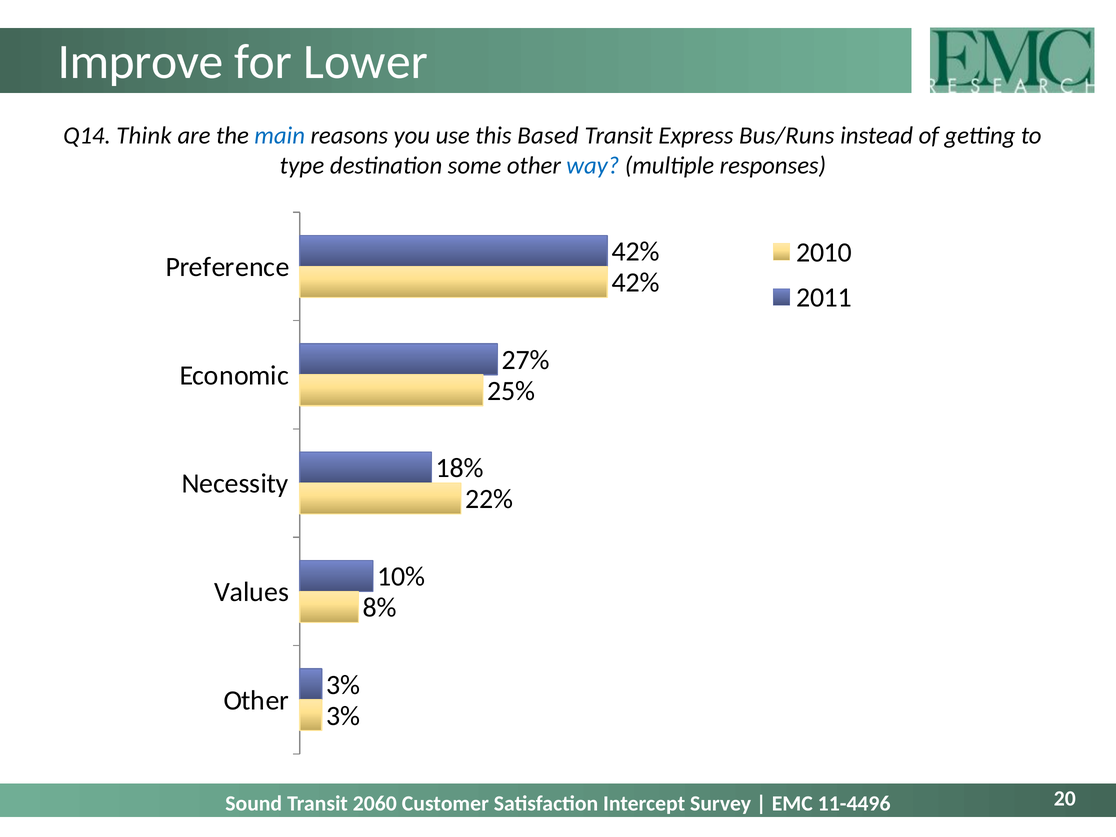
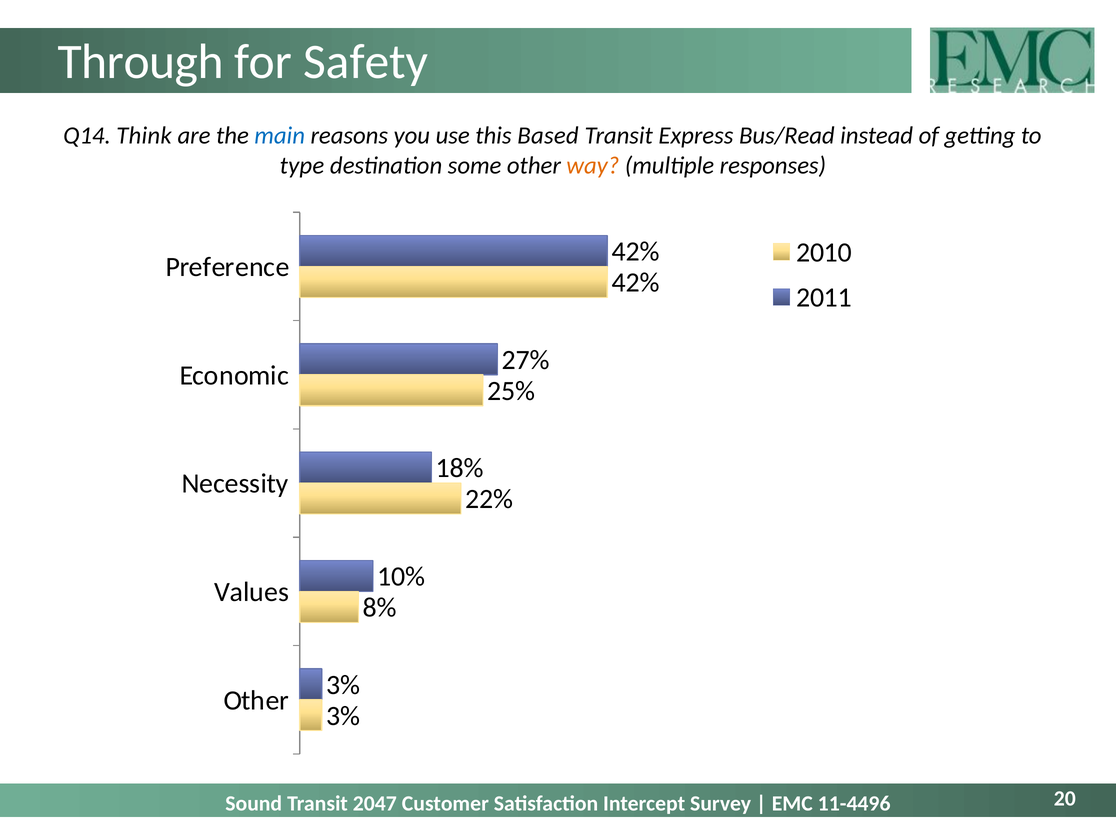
Improve: Improve -> Through
Lower: Lower -> Safety
Bus/Runs: Bus/Runs -> Bus/Read
way colour: blue -> orange
2060: 2060 -> 2047
